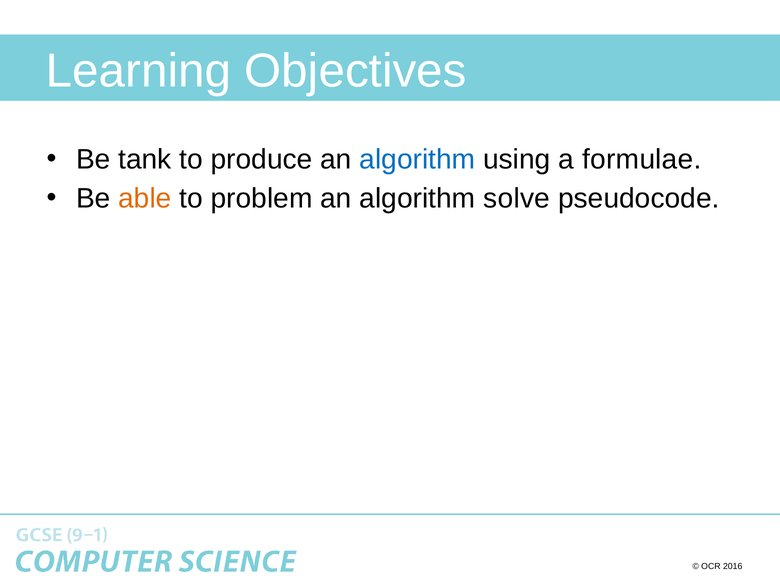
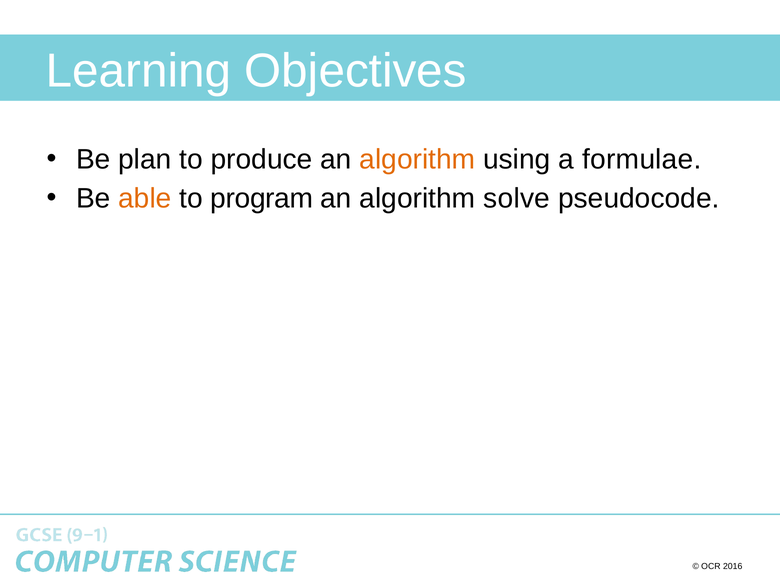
tank: tank -> plan
algorithm at (417, 159) colour: blue -> orange
problem: problem -> program
